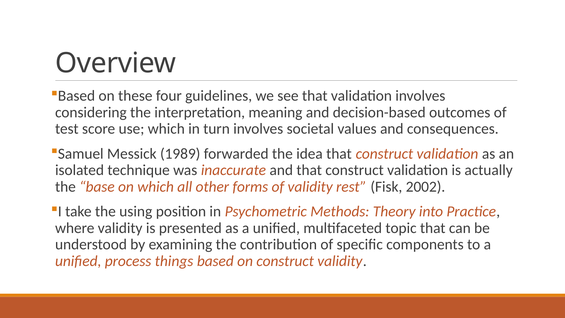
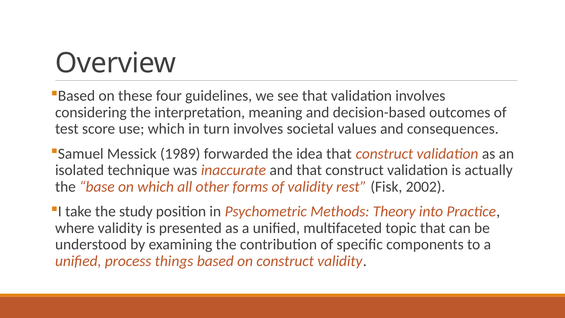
using: using -> study
